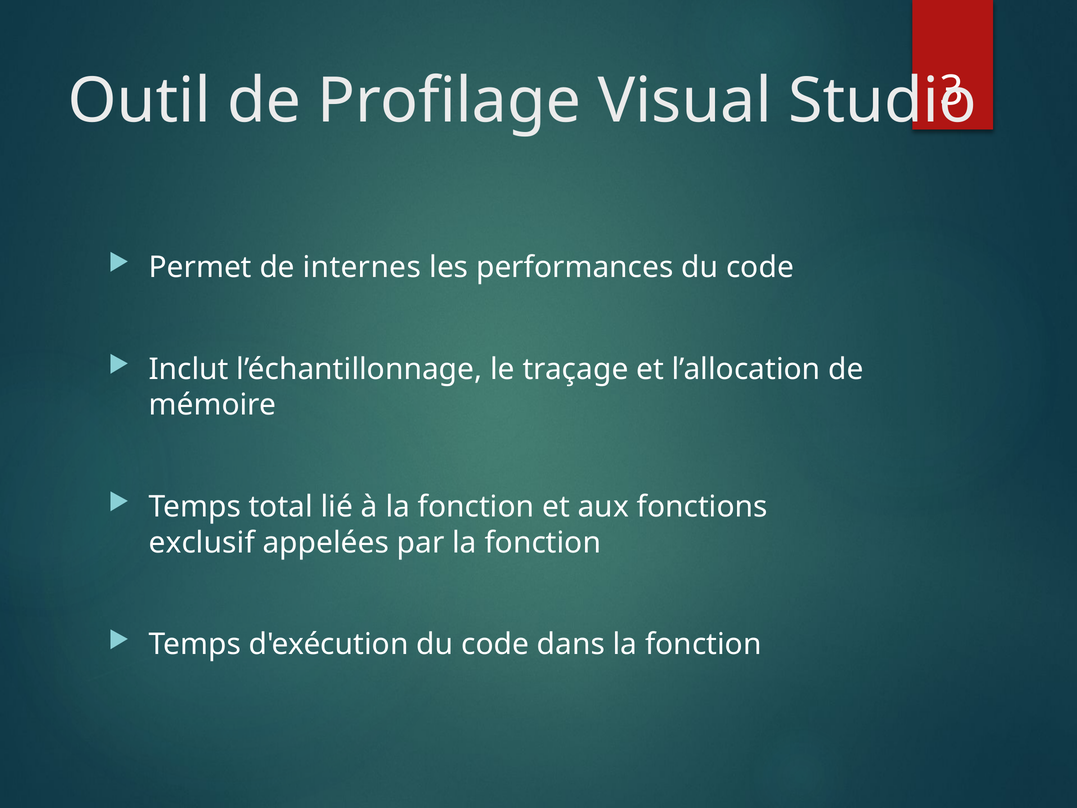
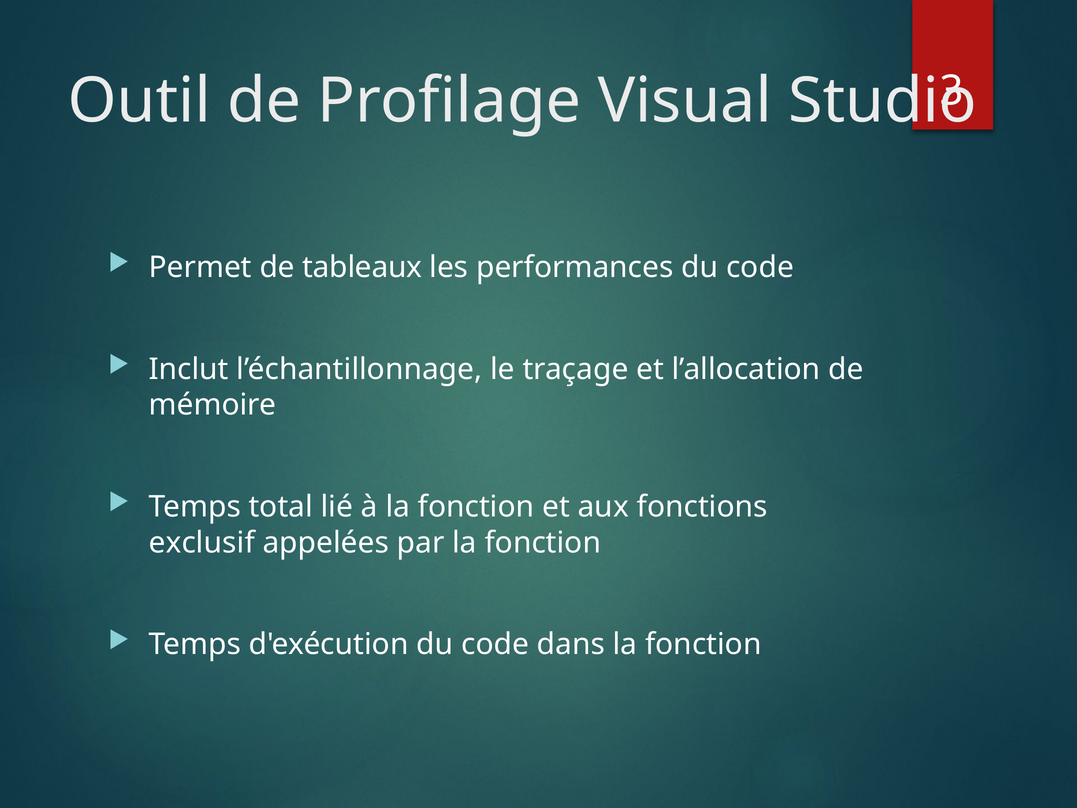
internes: internes -> tableaux
